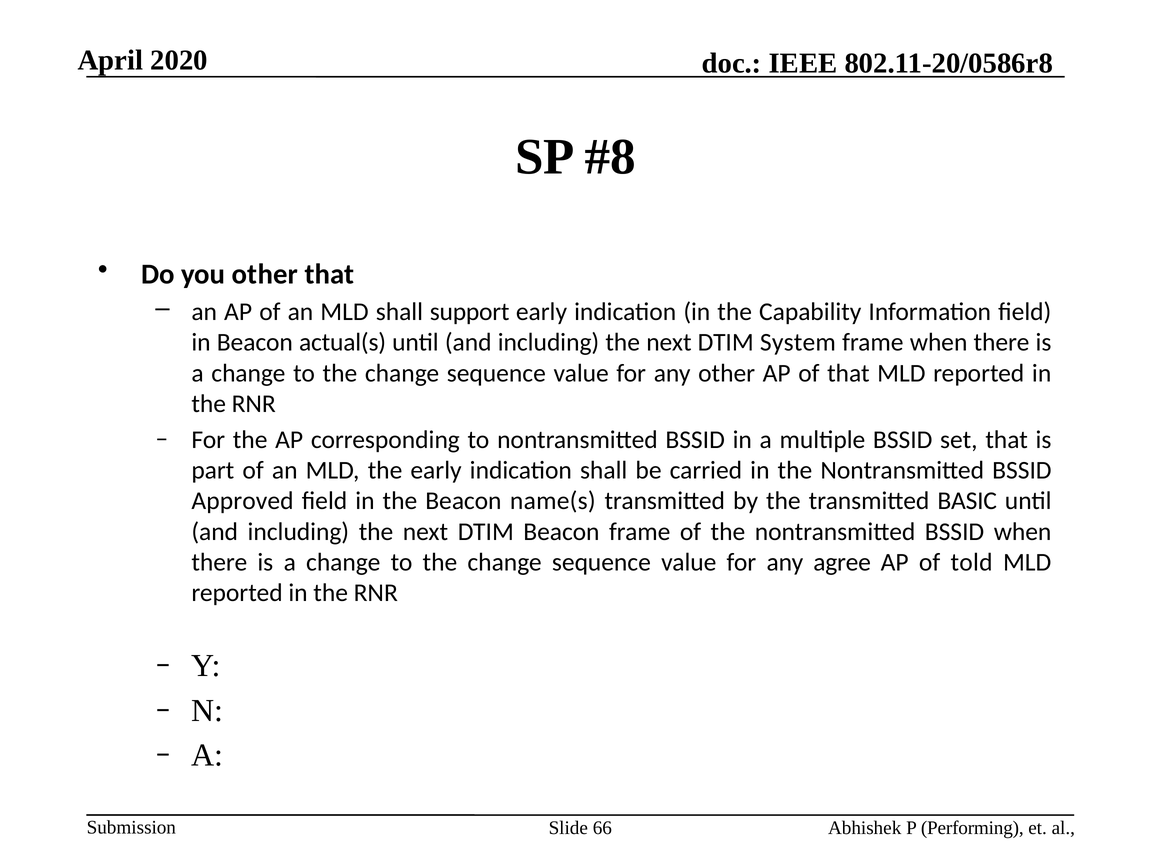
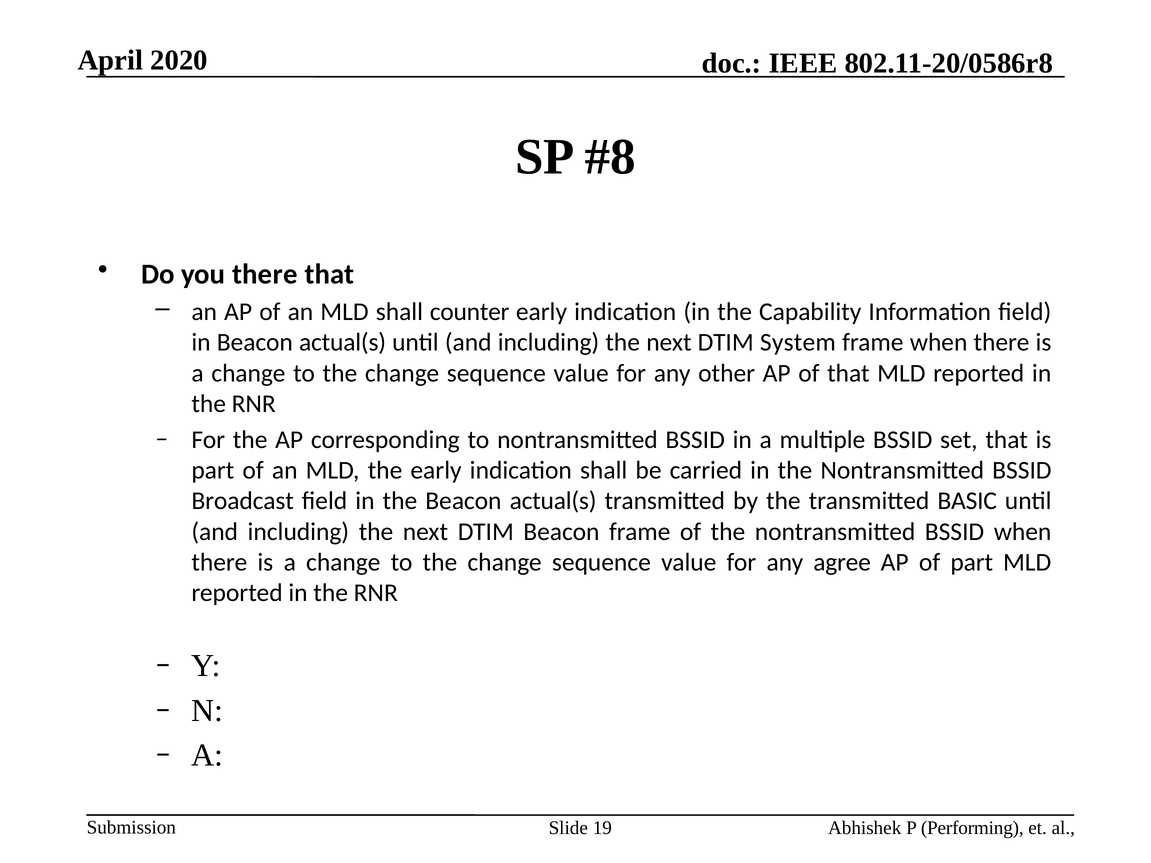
you other: other -> there
support: support -> counter
Approved: Approved -> Broadcast
the Beacon name(s: name(s -> actual(s
of told: told -> part
66: 66 -> 19
